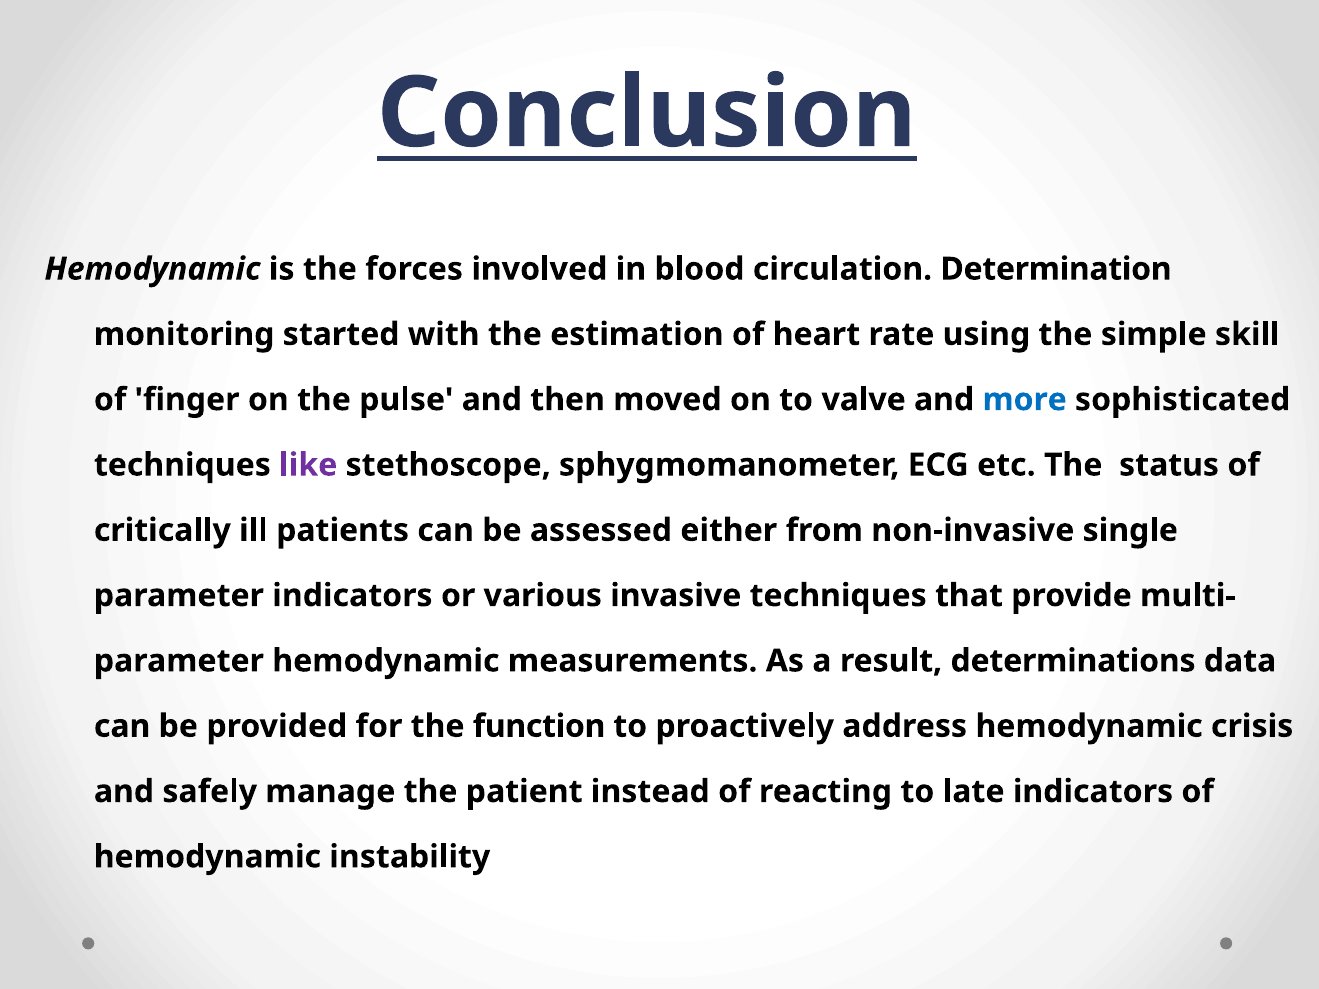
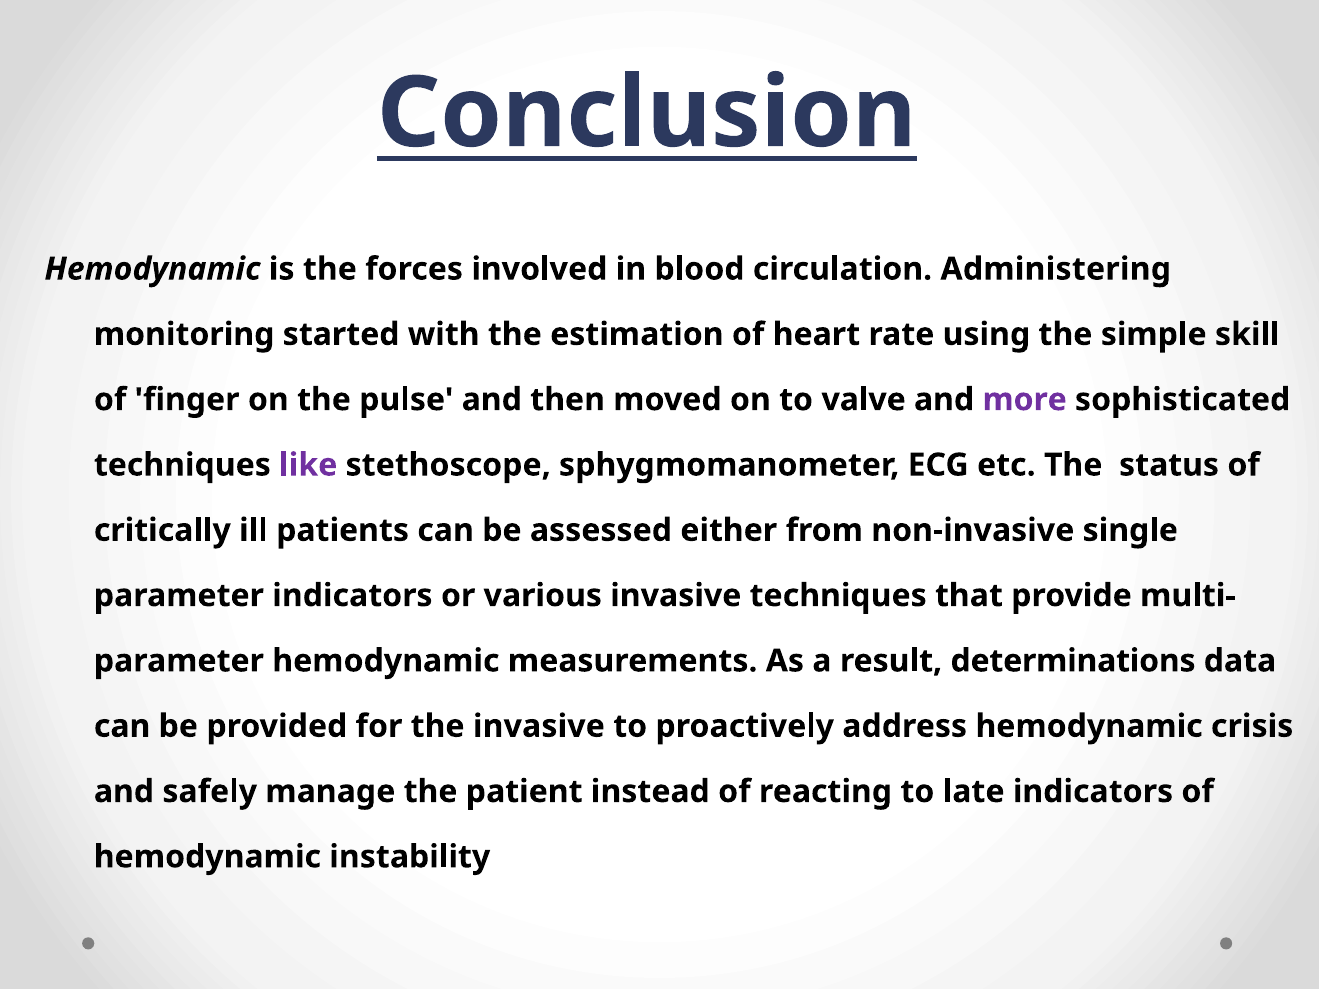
Determination: Determination -> Administering
more colour: blue -> purple
the function: function -> invasive
